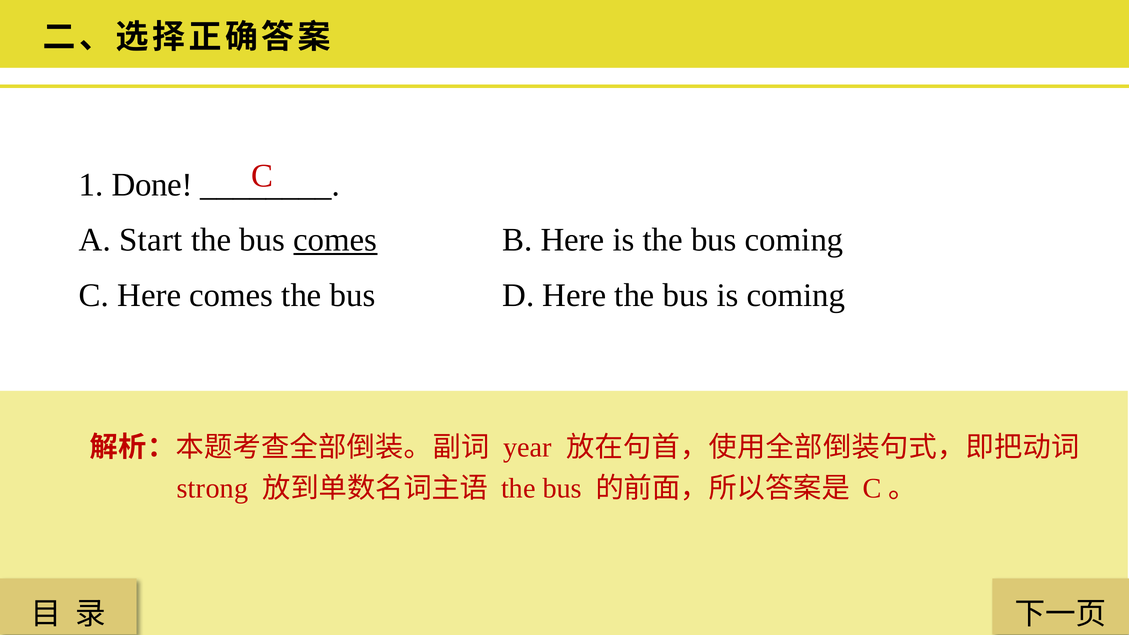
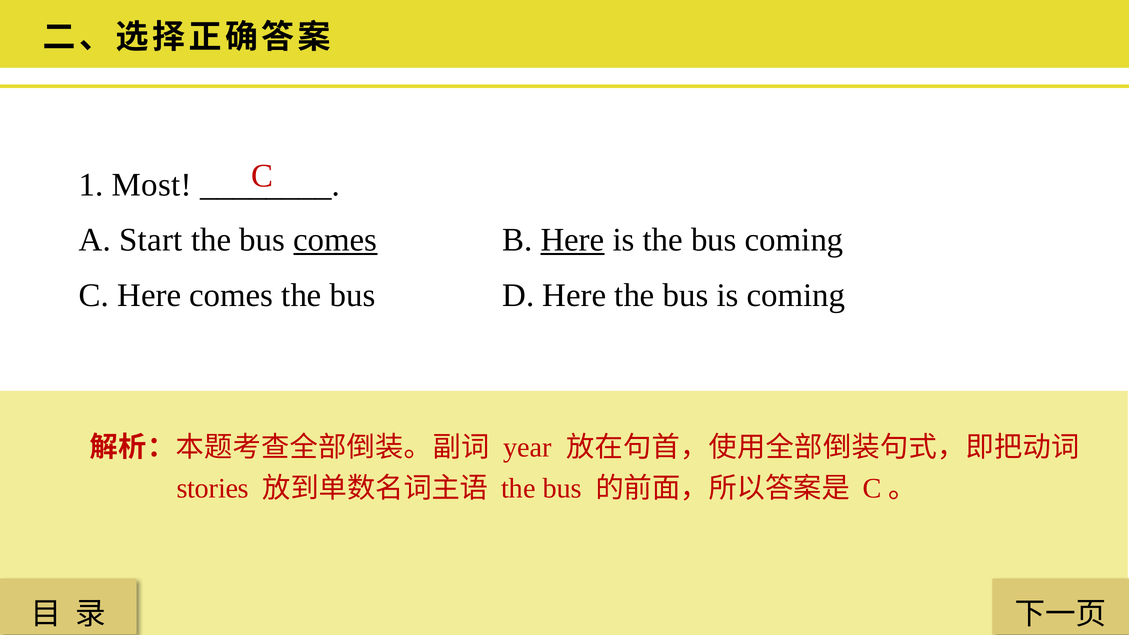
Done: Done -> Most
Here at (573, 240) underline: none -> present
strong: strong -> stories
